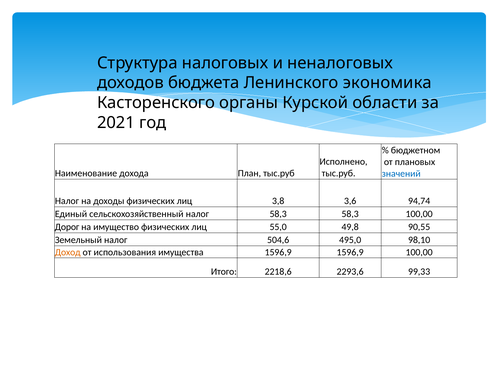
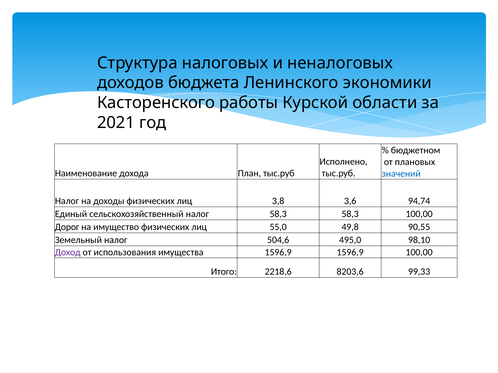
экономика: экономика -> экономики
органы: органы -> работы
Доход colour: orange -> purple
2293,6: 2293,6 -> 8203,6
